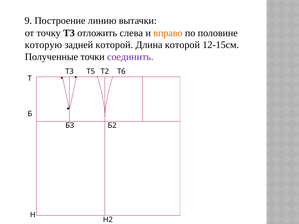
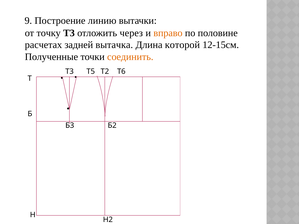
слева: слева -> через
которую: которую -> расчетах
задней которой: которой -> вытачка
соединить colour: purple -> orange
